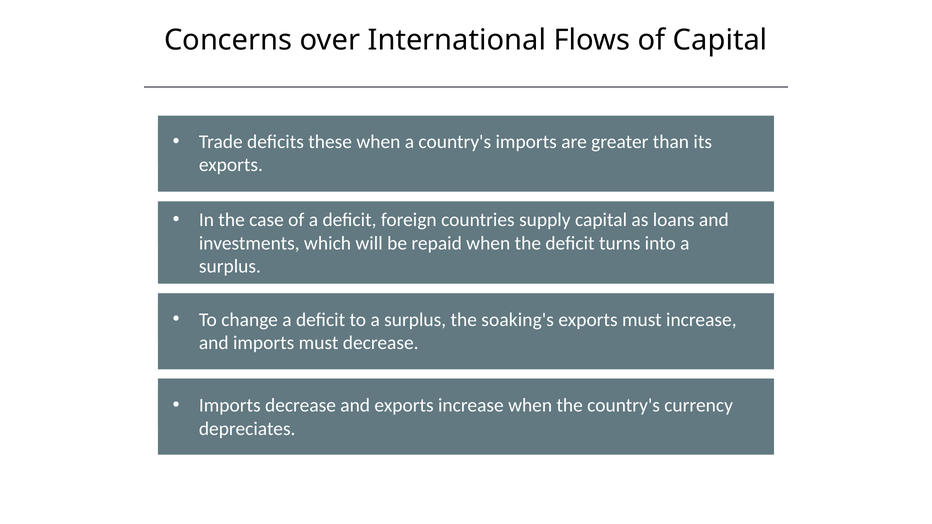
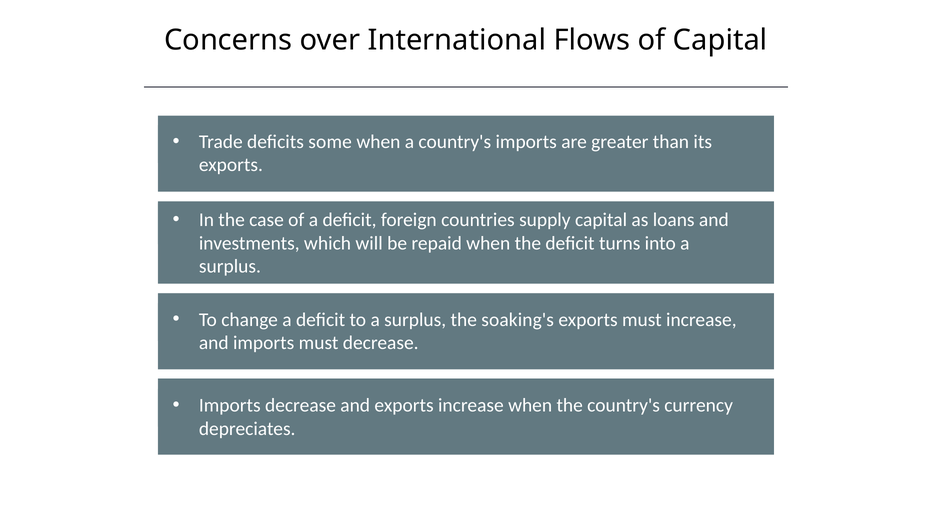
these: these -> some
